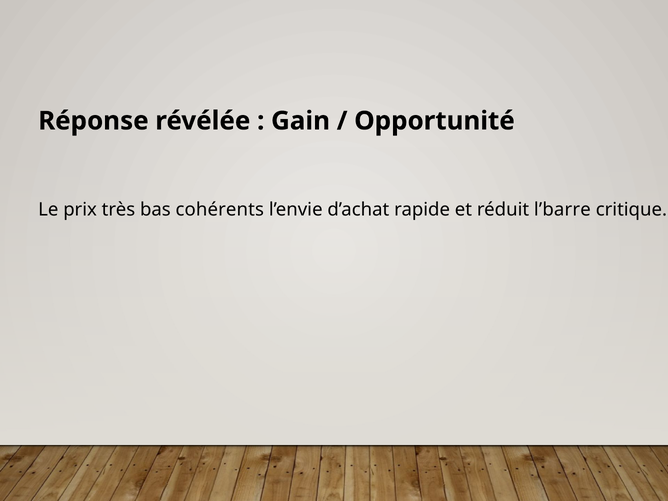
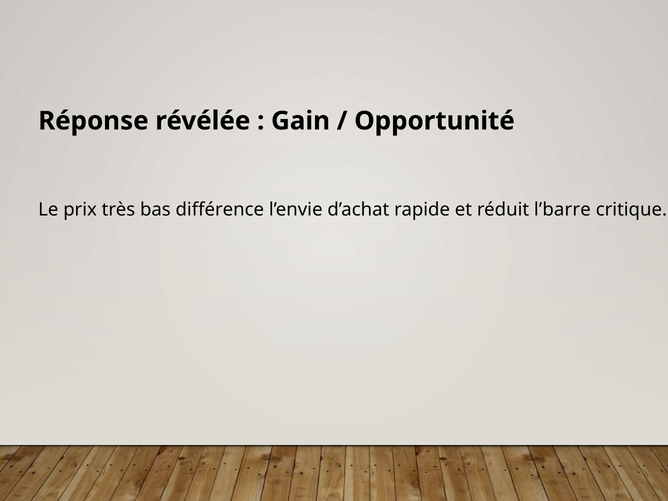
cohérents: cohérents -> différence
